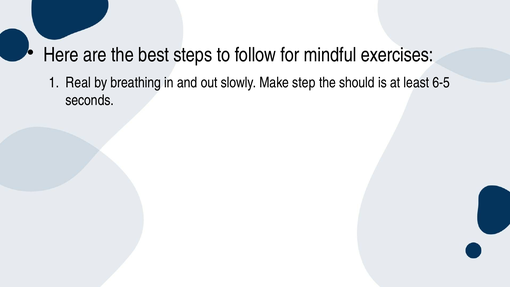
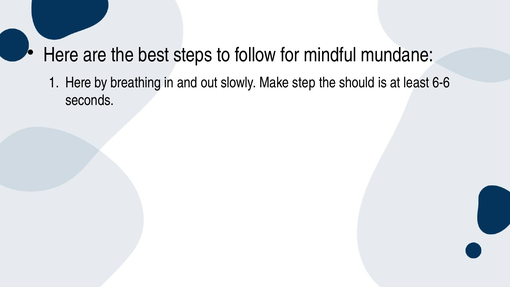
exercises: exercises -> mundane
Real at (78, 83): Real -> Here
6-5: 6-5 -> 6-6
